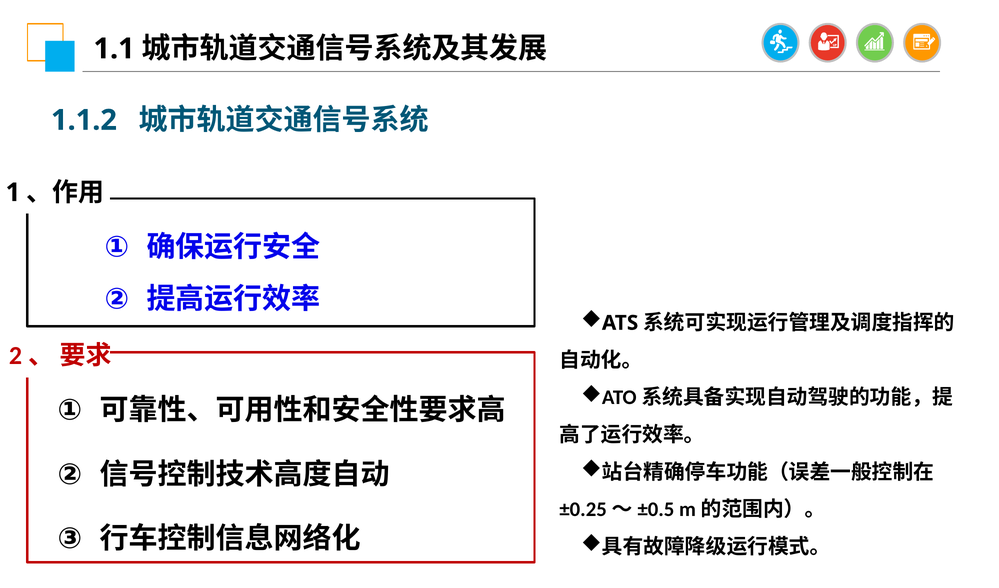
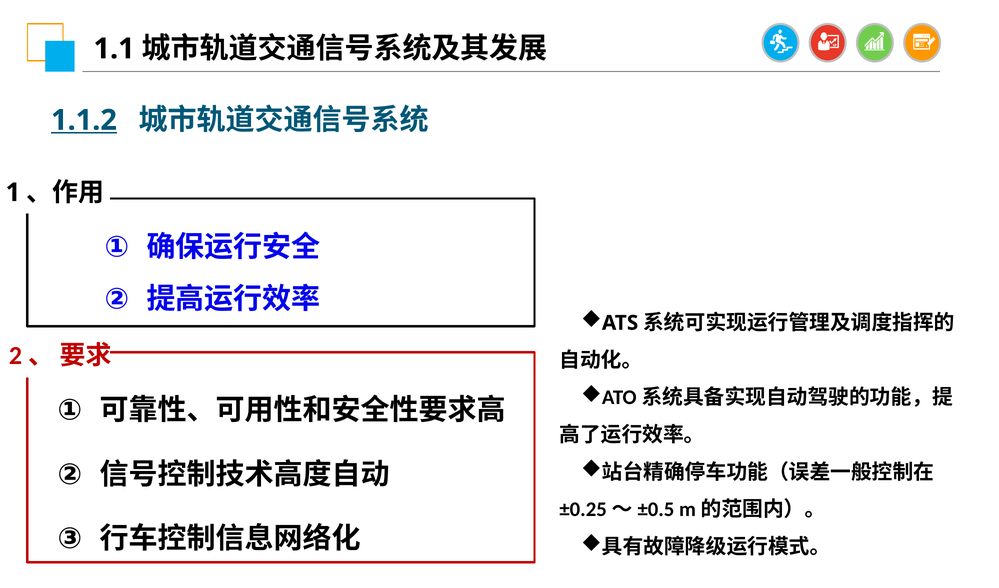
1.1.2 underline: none -> present
